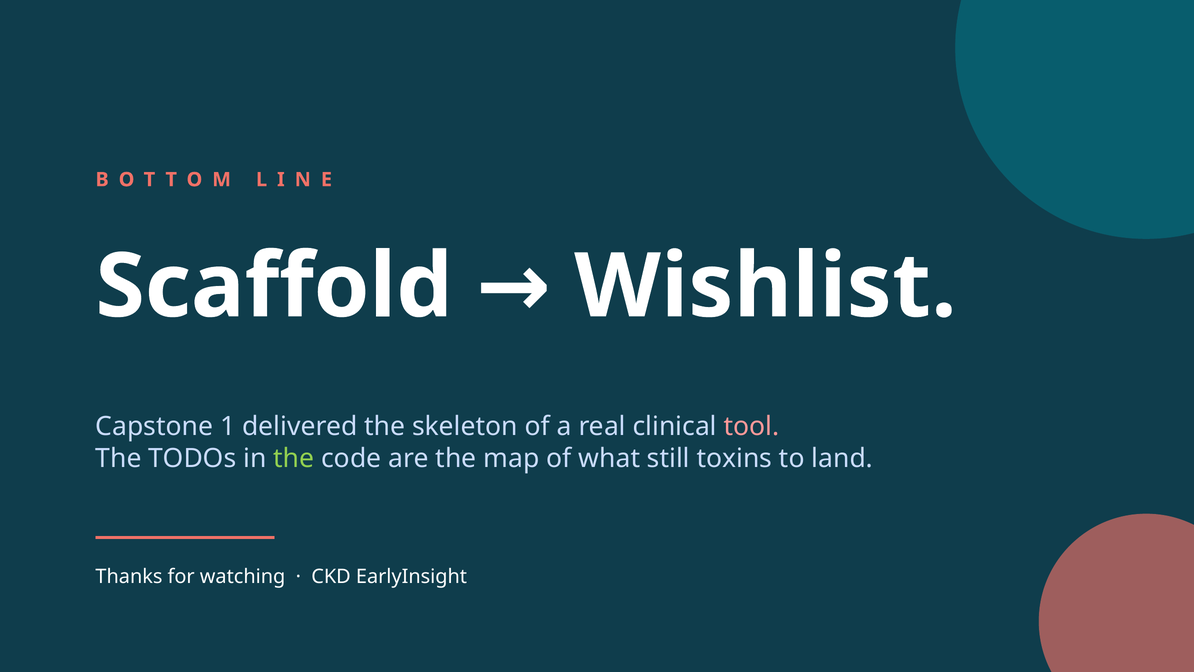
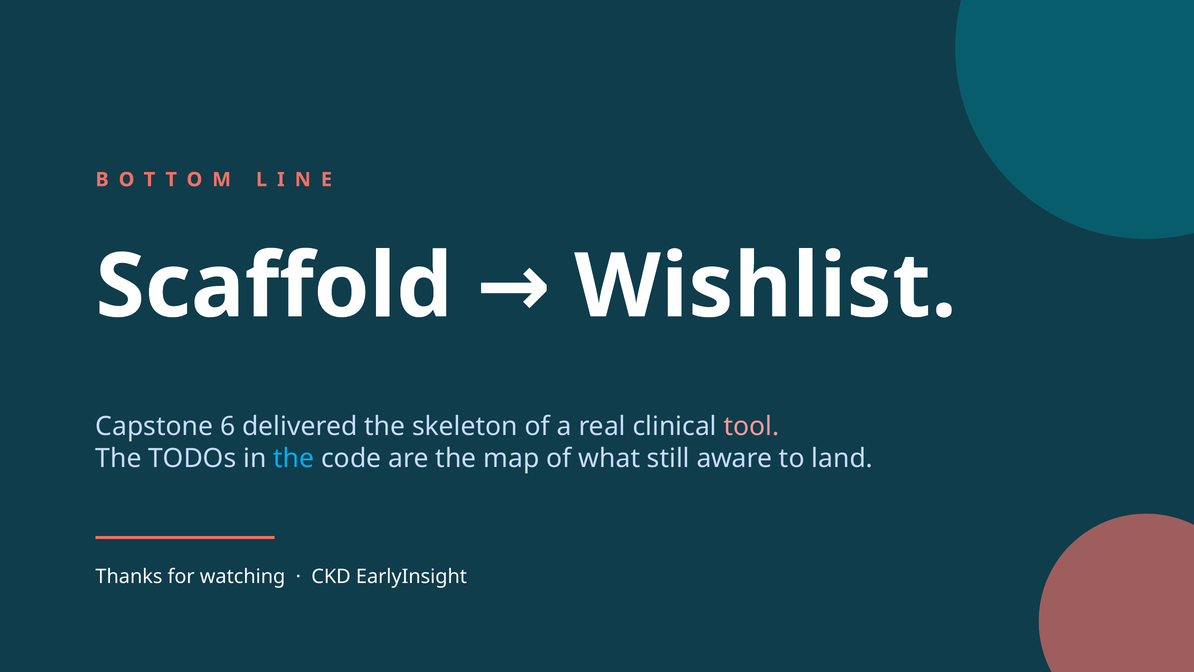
1: 1 -> 6
the at (294, 458) colour: light green -> light blue
toxins: toxins -> aware
